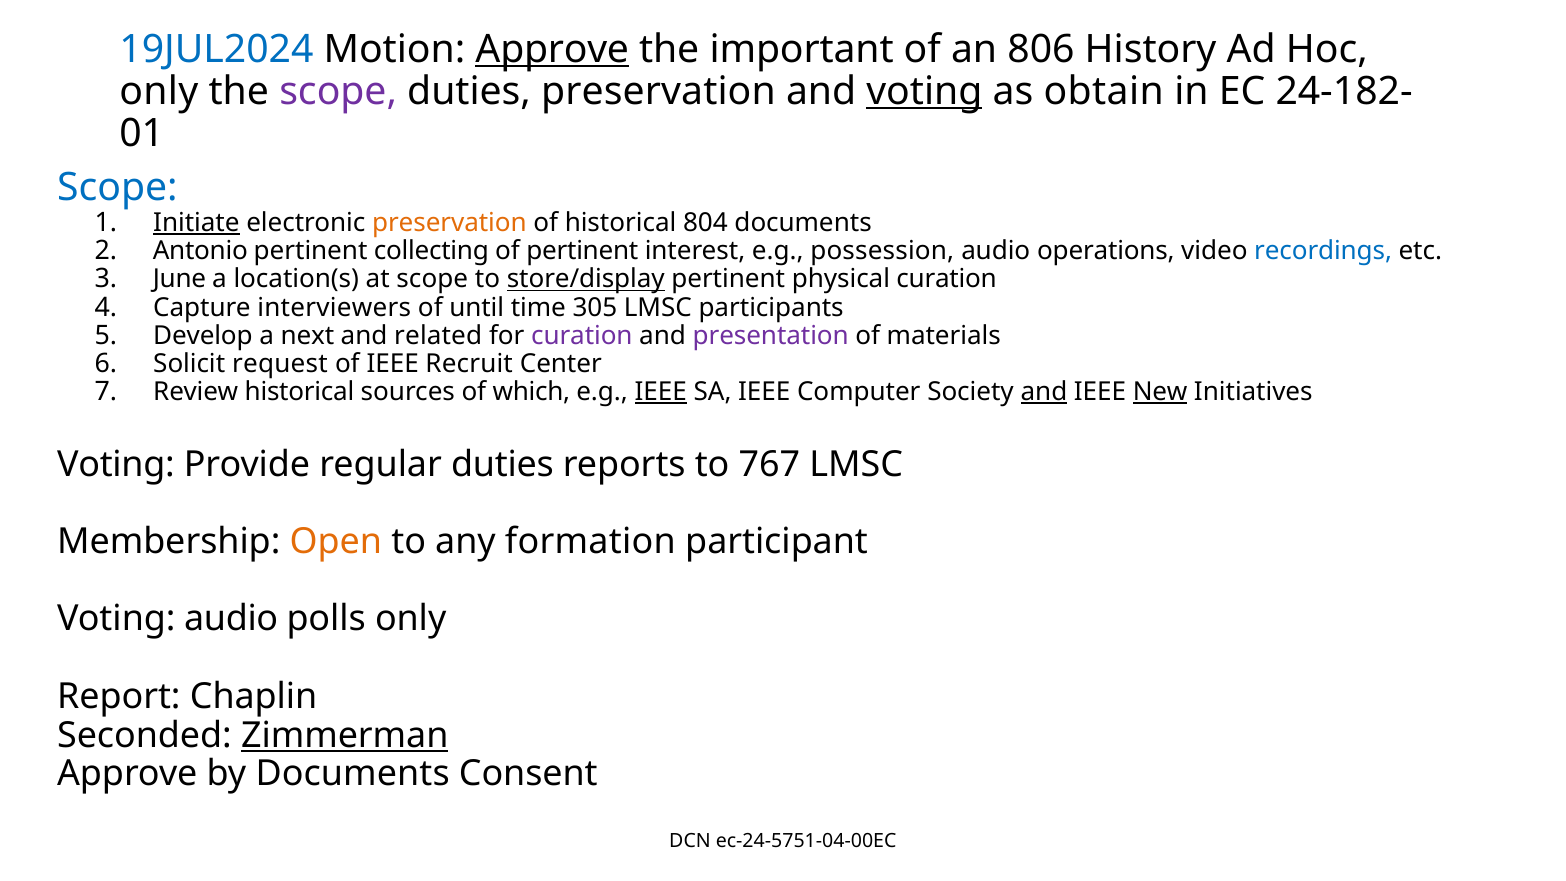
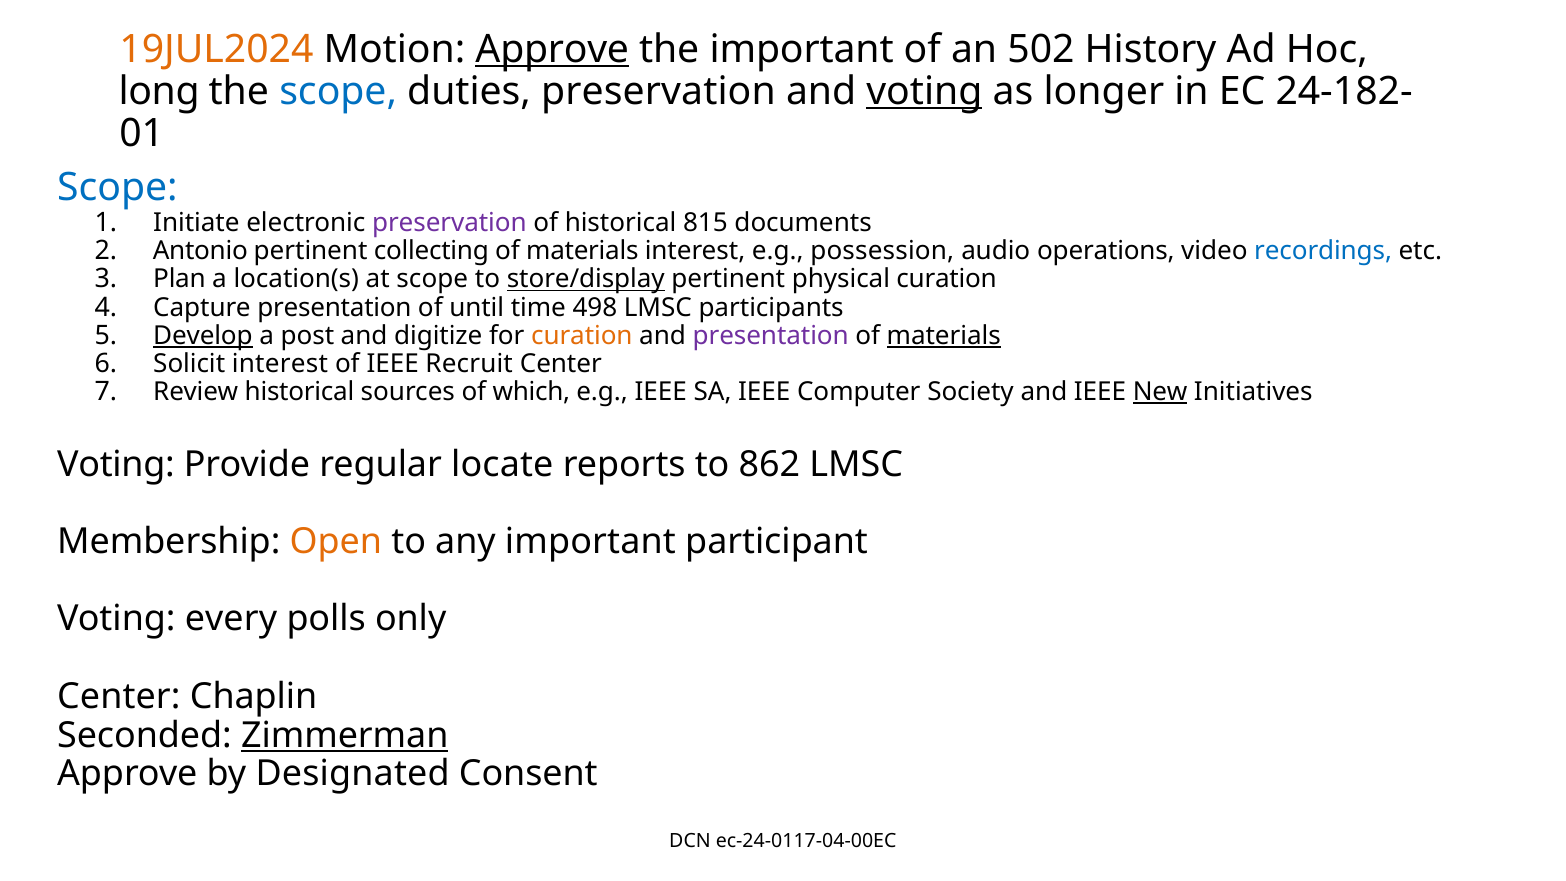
19JUL2024 colour: blue -> orange
806: 806 -> 502
only at (159, 91): only -> long
scope at (338, 91) colour: purple -> blue
obtain: obtain -> longer
Initiate underline: present -> none
preservation at (449, 223) colour: orange -> purple
804: 804 -> 815
pertinent at (582, 251): pertinent -> materials
June: June -> Plan
Capture interviewers: interviewers -> presentation
305: 305 -> 498
Develop underline: none -> present
next: next -> post
related: related -> digitize
curation at (582, 336) colour: purple -> orange
materials at (944, 336) underline: none -> present
Solicit request: request -> interest
IEEE at (661, 392) underline: present -> none
and at (1044, 392) underline: present -> none
regular duties: duties -> locate
767: 767 -> 862
any formation: formation -> important
Voting audio: audio -> every
Report at (119, 697): Report -> Center
by Documents: Documents -> Designated
ec-24-5751-04-00EC: ec-24-5751-04-00EC -> ec-24-0117-04-00EC
